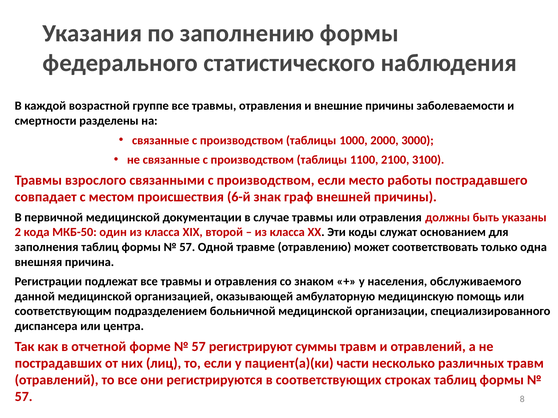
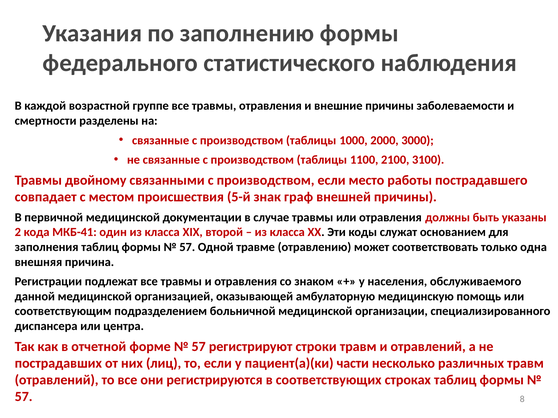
взрослого: взрослого -> двойному
6-й: 6-й -> 5-й
МКБ-50: МКБ-50 -> МКБ-41
суммы: суммы -> строки
